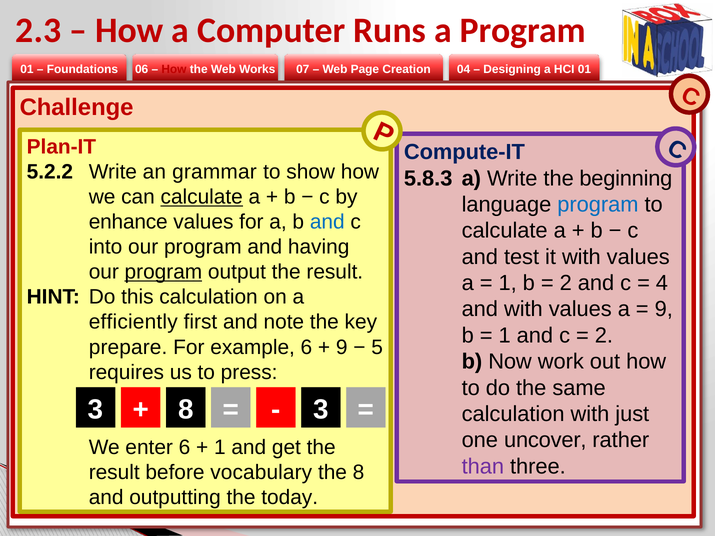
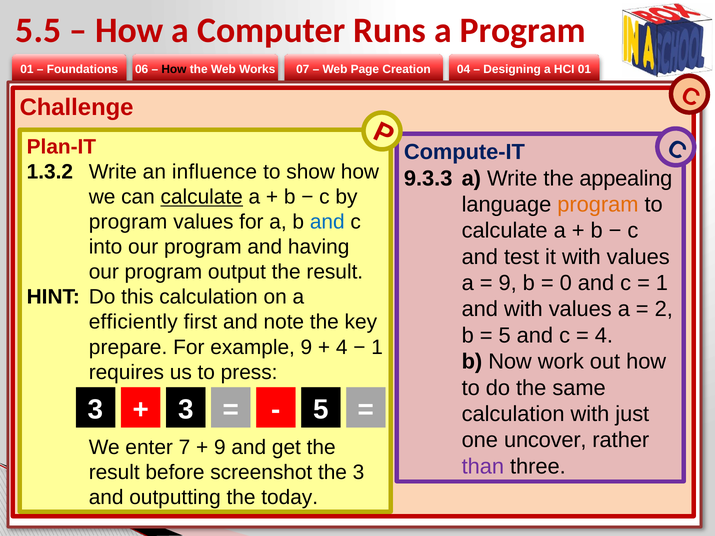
2.3: 2.3 -> 5.5
How at (174, 70) colour: red -> black
5.2.2: 5.2.2 -> 1.3.2
grammar: grammar -> influence
5.8.3: 5.8.3 -> 9.3.3
beginning: beginning -> appealing
program at (598, 205) colour: blue -> orange
enhance at (128, 222): enhance -> program
program at (163, 272) underline: present -> none
1 at (508, 283): 1 -> 9
2 at (566, 283): 2 -> 0
4 at (662, 283): 4 -> 1
9 at (664, 309): 9 -> 2
1 at (505, 336): 1 -> 5
2 at (604, 336): 2 -> 4
example 6: 6 -> 9
9 at (342, 347): 9 -> 4
5 at (377, 347): 5 -> 1
8 at (186, 410): 8 -> 3
3 at (321, 410): 3 -> 5
enter 6: 6 -> 7
1 at (220, 447): 1 -> 9
vocabulary: vocabulary -> screenshot
the 8: 8 -> 3
